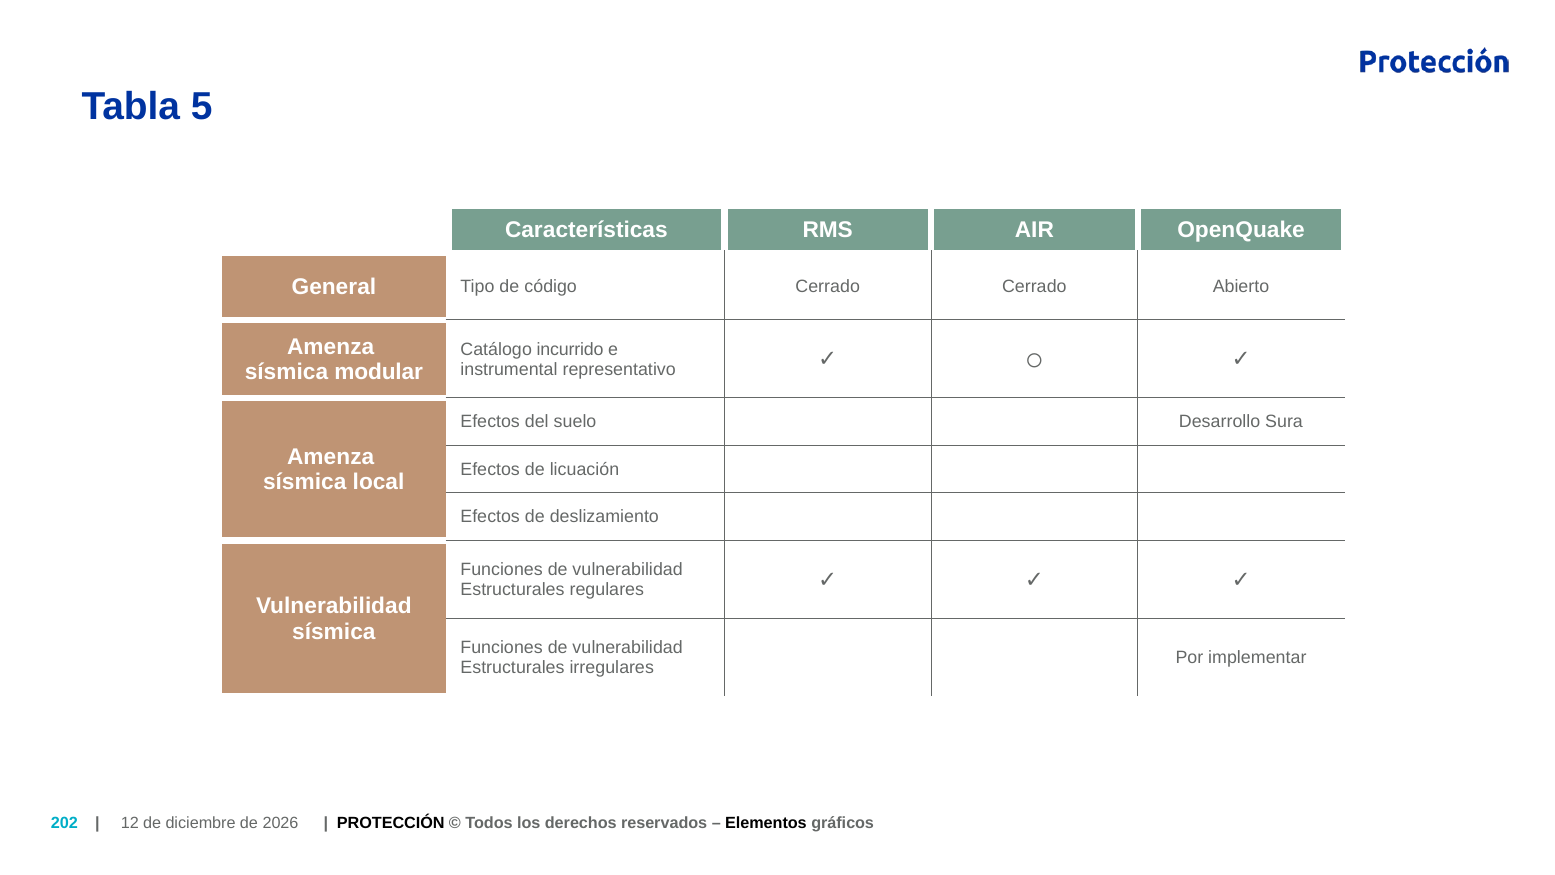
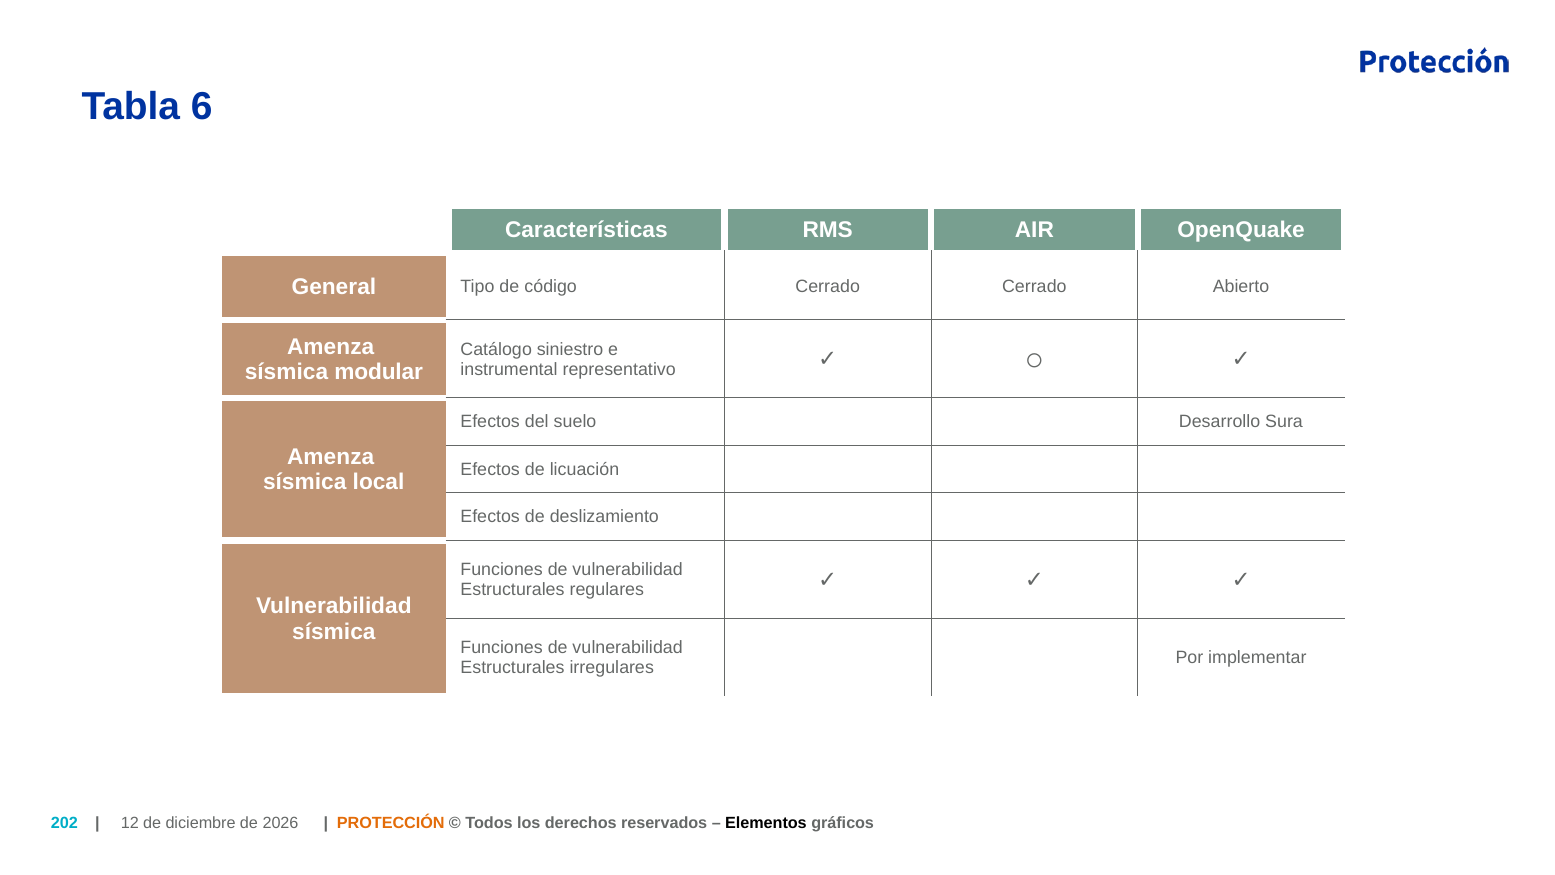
5: 5 -> 6
incurrido: incurrido -> siniestro
PROTECCIÓN colour: black -> orange
